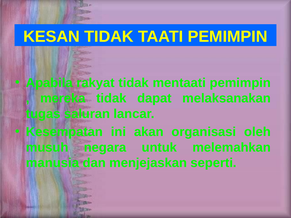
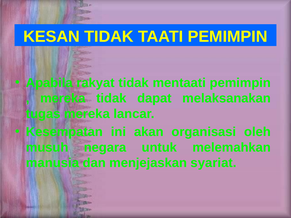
tugas saluran: saluran -> mereka
seperti: seperti -> syariat
